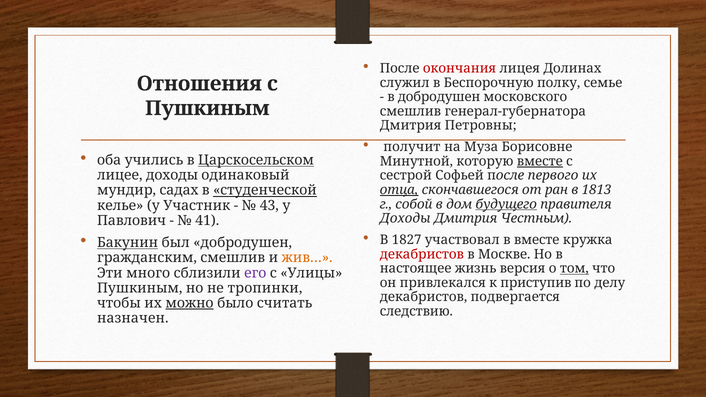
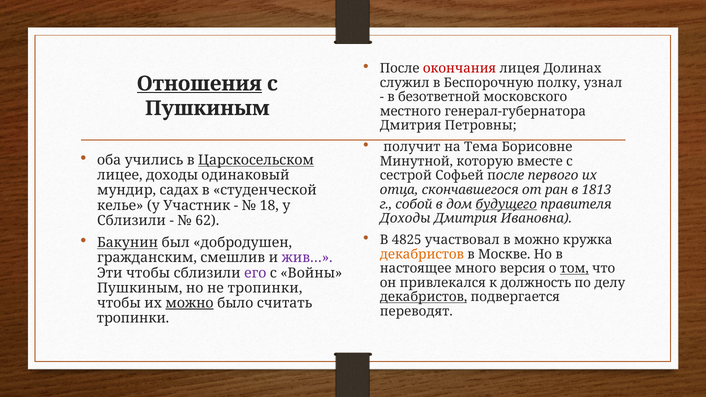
Отношения underline: none -> present
семье: семье -> узнал
в добродушен: добродушен -> безответной
смешлив at (410, 111): смешлив -> местного
Муза: Муза -> Тема
вместе at (540, 161) underline: present -> none
отца underline: present -> none
студенческой underline: present -> none
43: 43 -> 18
Честным: Честным -> Ивановна
Павлович at (132, 221): Павлович -> Сблизили
41: 41 -> 62
1827: 1827 -> 4825
в вместе: вместе -> можно
декабристов at (422, 254) colour: red -> orange
жив… colour: orange -> purple
жизнь: жизнь -> много
Эти много: много -> чтобы
Улицы: Улицы -> Войны
приступив: приступив -> должность
декабристов at (423, 297) underline: none -> present
следствию: следствию -> переводят
назначен at (133, 318): назначен -> тропинки
